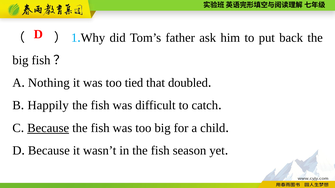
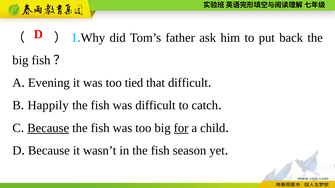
Nothing: Nothing -> Evening
that doubled: doubled -> difficult
for underline: none -> present
